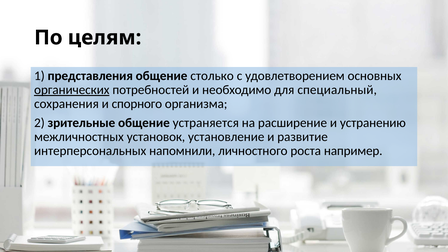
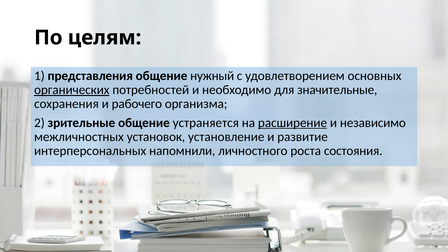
столько: столько -> нужный
специальный: специальный -> значительные
спорного: спорного -> рабочего
расширение underline: none -> present
устранению: устранению -> независимо
например: например -> состояния
